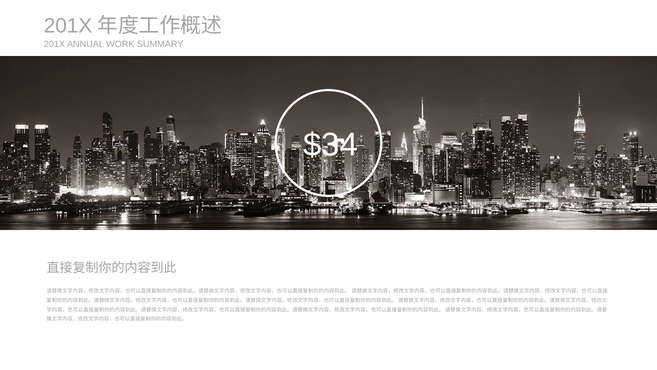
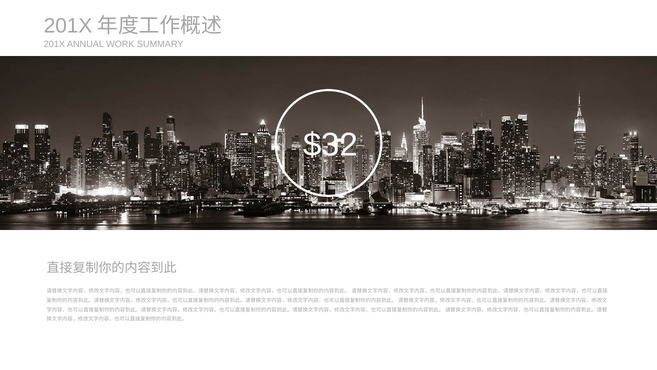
$34: $34 -> $32
